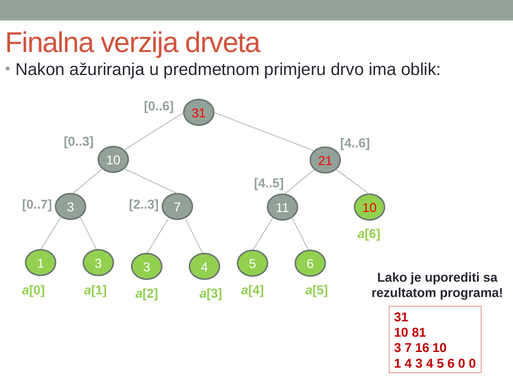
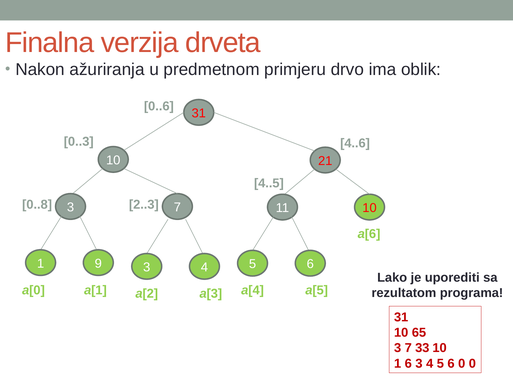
0..7: 0..7 -> 0..8
1 3: 3 -> 9
81: 81 -> 65
16: 16 -> 33
1 4: 4 -> 6
